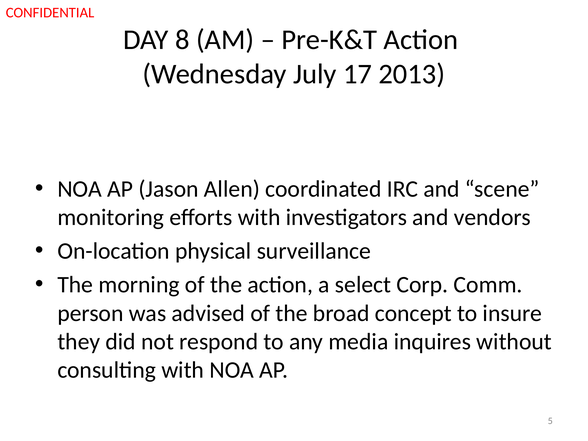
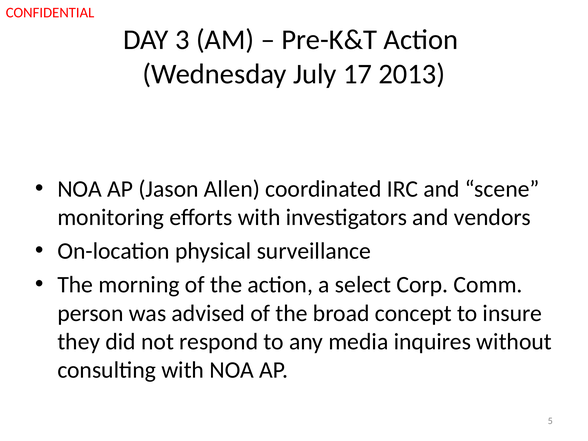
8: 8 -> 3
